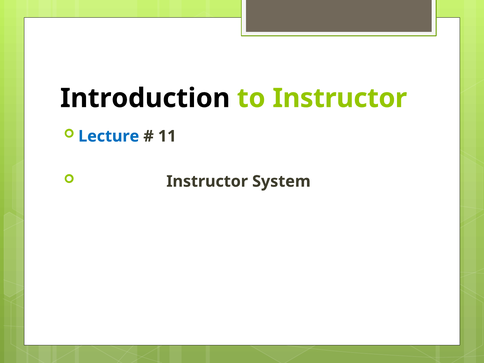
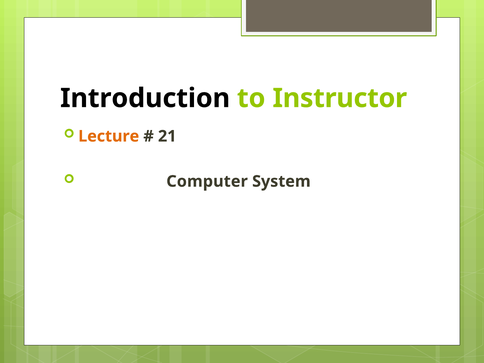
Lecture colour: blue -> orange
11: 11 -> 21
Instructor at (207, 181): Instructor -> Computer
